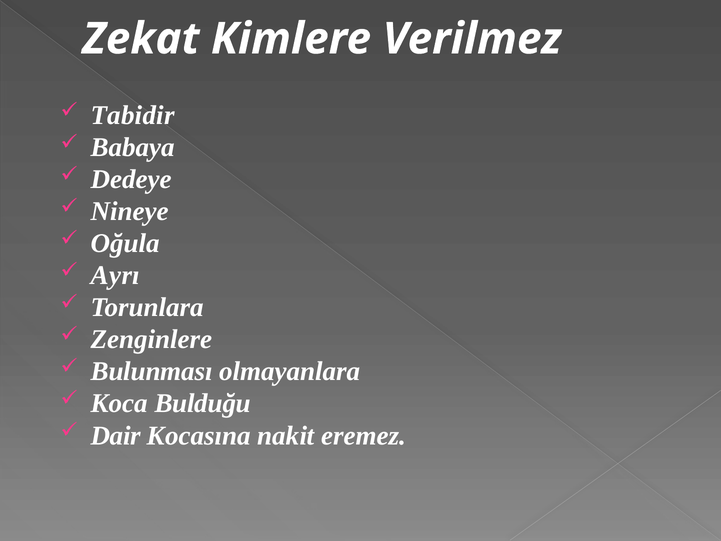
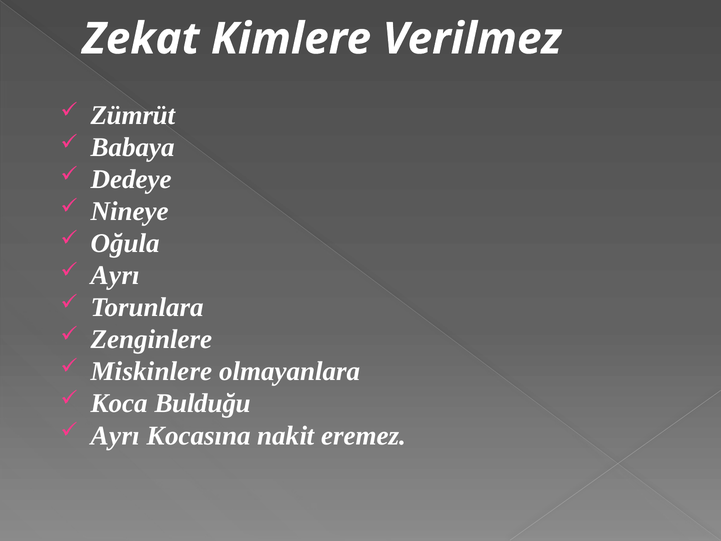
Tabidir: Tabidir -> Zümrüt
Bulunması: Bulunması -> Miskinlere
Dair at (116, 435): Dair -> Ayrı
